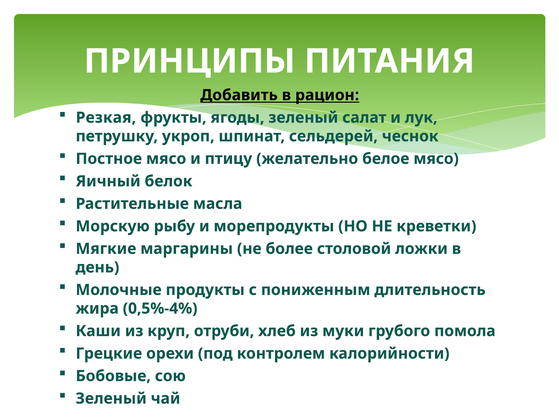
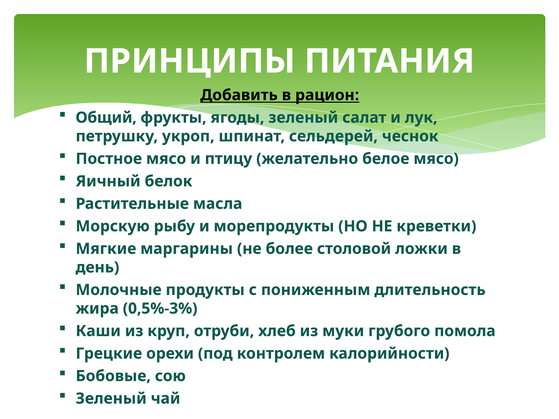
Резкая: Резкая -> Общий
0,5%-4%: 0,5%-4% -> 0,5%-3%
